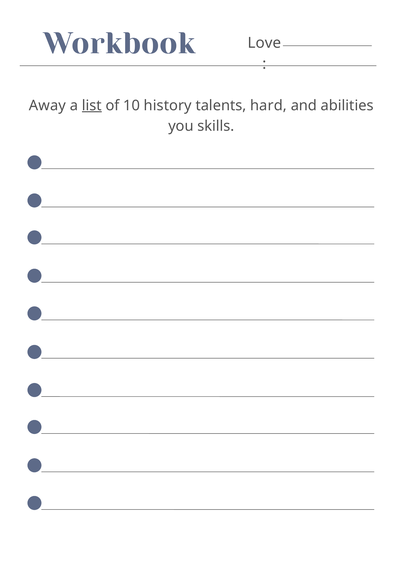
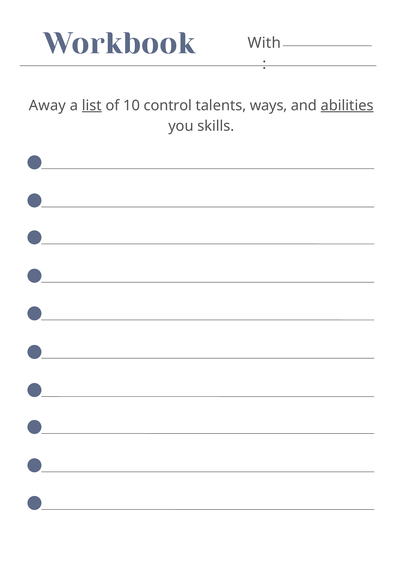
Love: Love -> With
history: history -> control
hard: hard -> ways
abilities underline: none -> present
